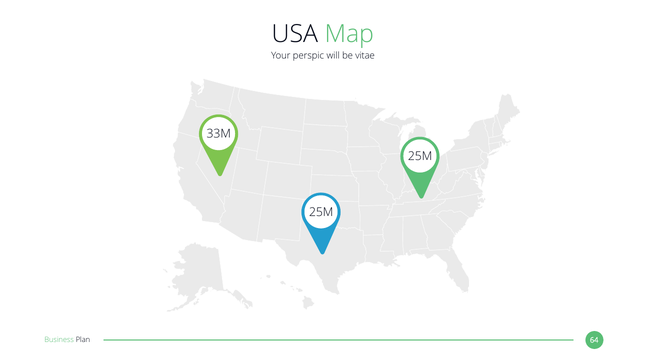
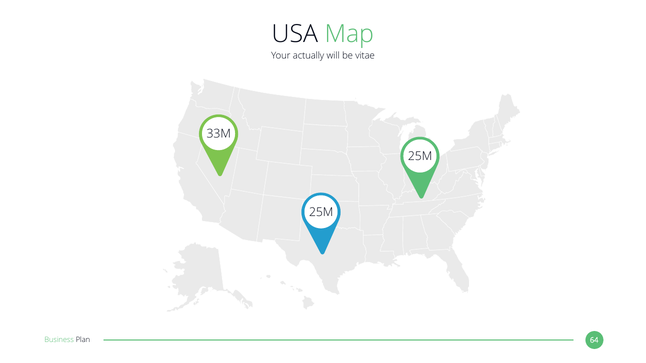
perspic: perspic -> actually
